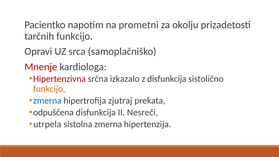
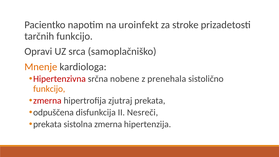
prometni: prometni -> uroinfekt
okolju: okolju -> stroke
Mnenje colour: red -> orange
izkazalo: izkazalo -> nobene
z disfunkcija: disfunkcija -> prenehala
zmerna at (47, 101) colour: blue -> red
utrpela at (47, 124): utrpela -> prekata
